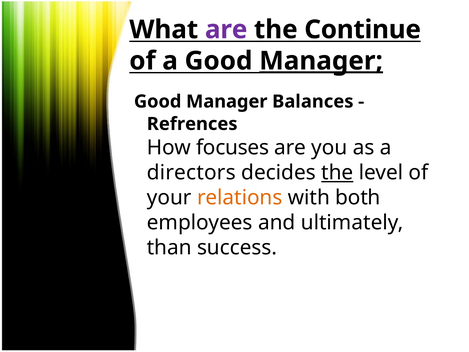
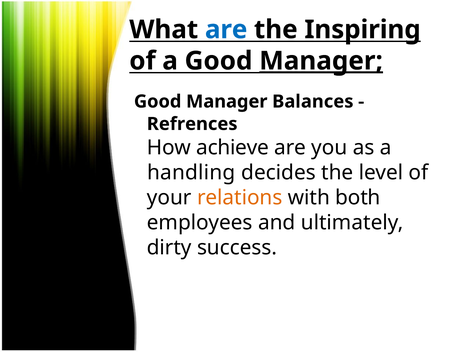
are at (226, 30) colour: purple -> blue
Continue: Continue -> Inspiring
focuses: focuses -> achieve
directors: directors -> handling
the at (337, 173) underline: present -> none
than: than -> dirty
